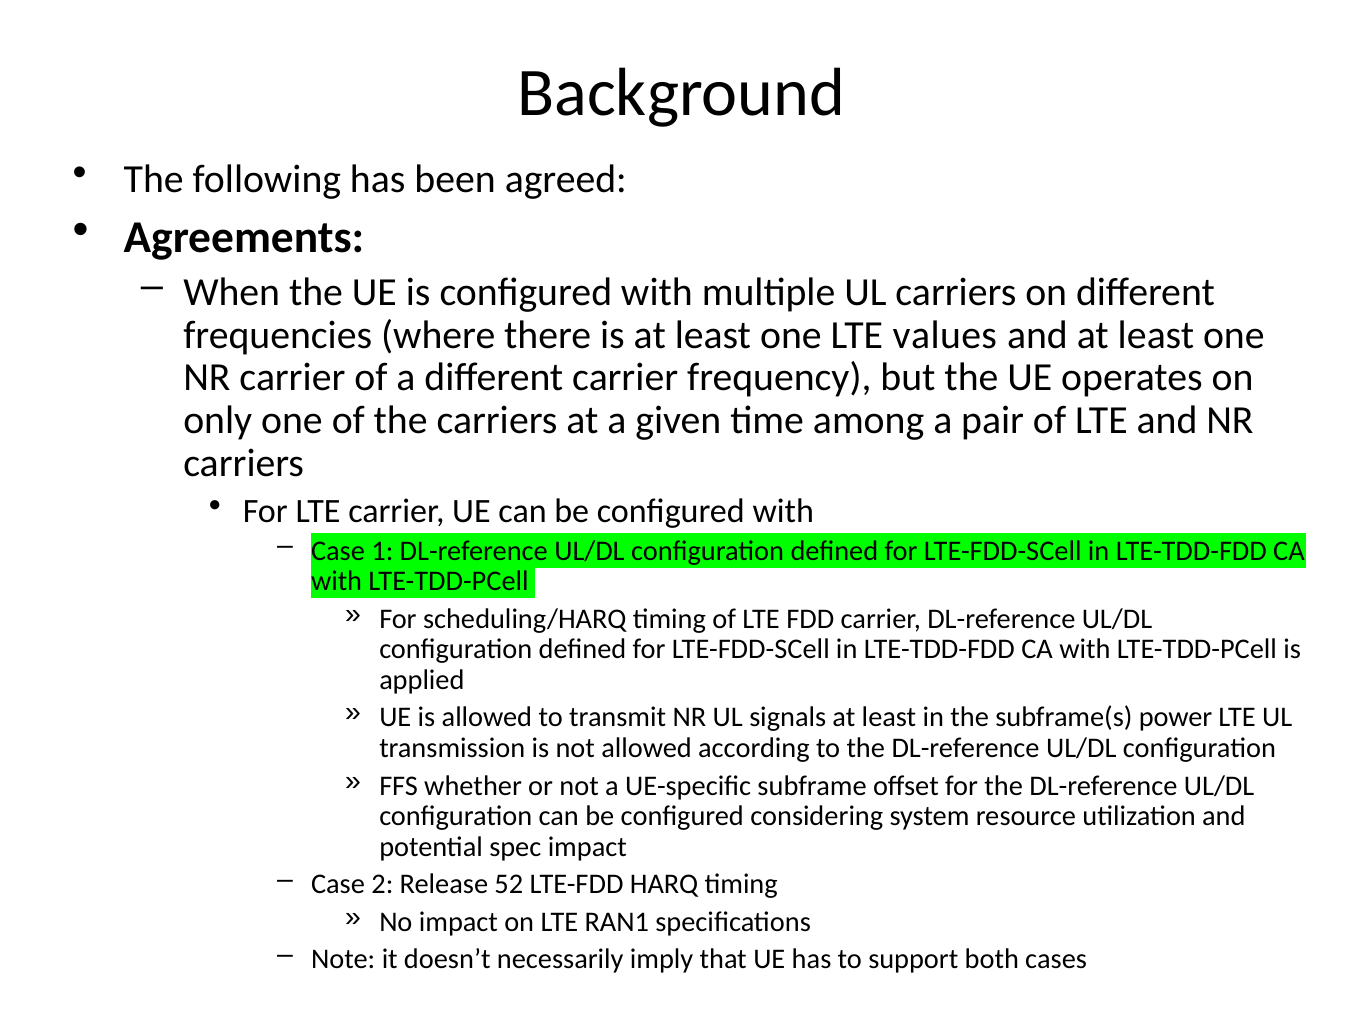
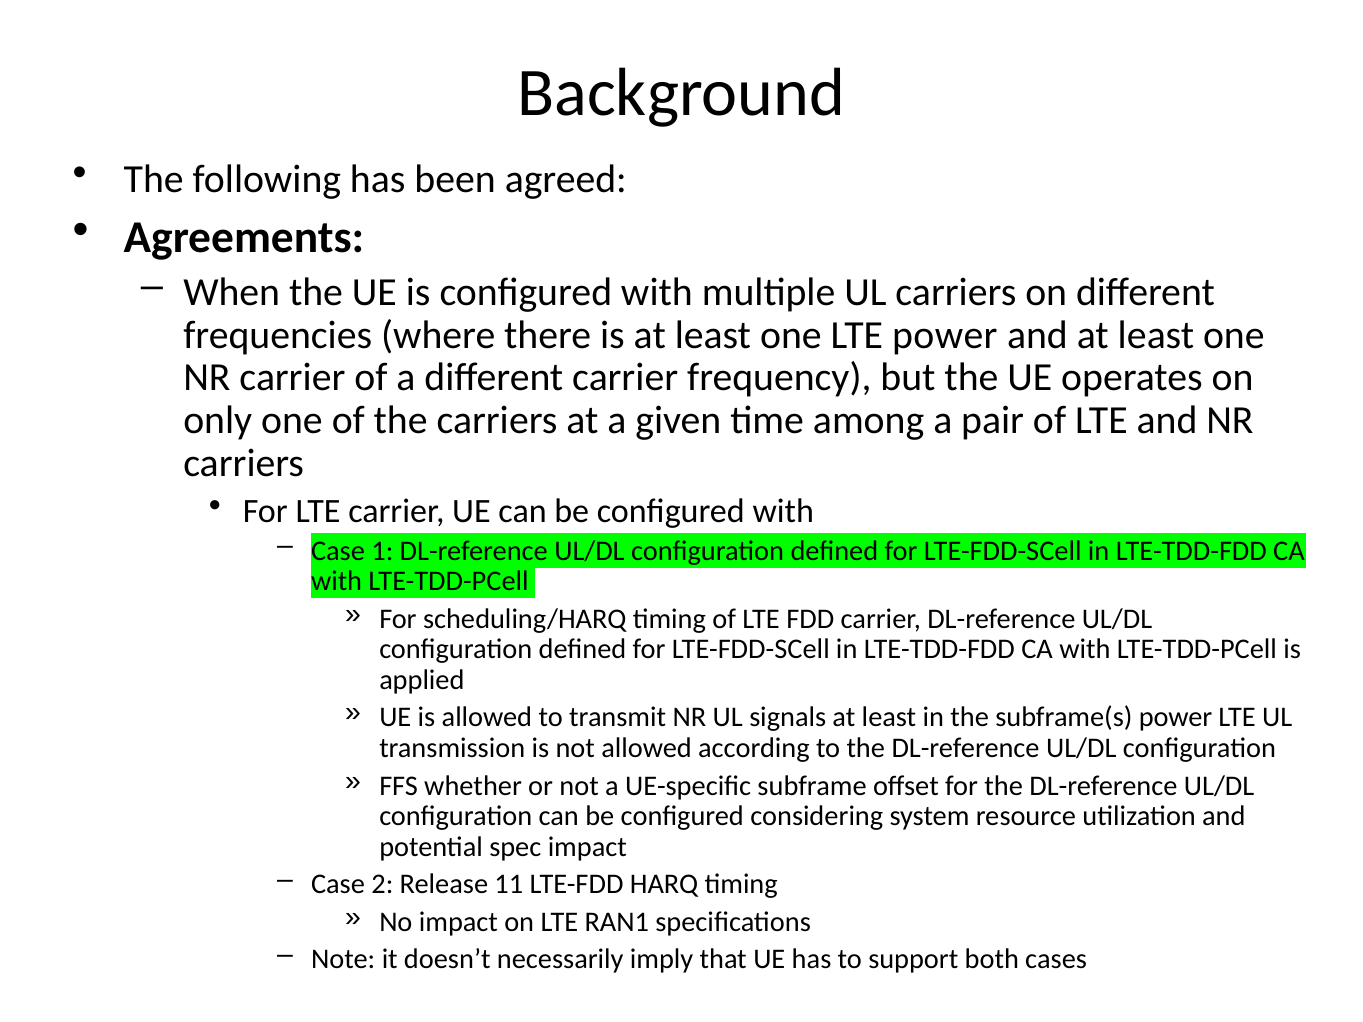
LTE values: values -> power
52: 52 -> 11
